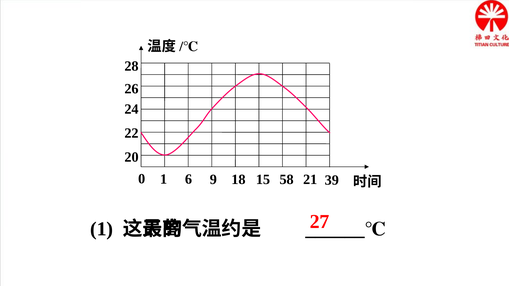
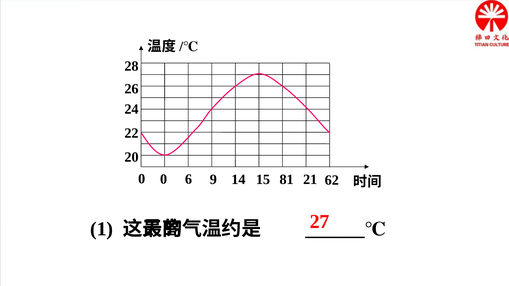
0 1: 1 -> 0
18: 18 -> 14
58: 58 -> 81
39: 39 -> 62
